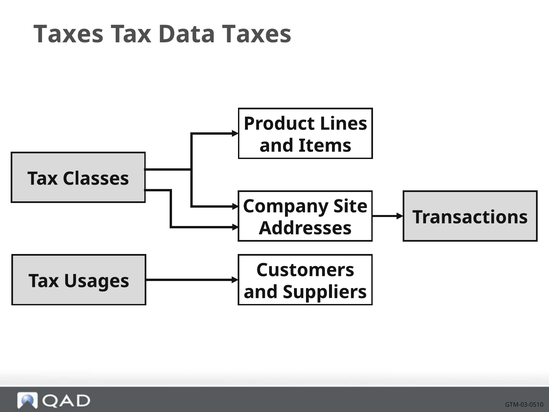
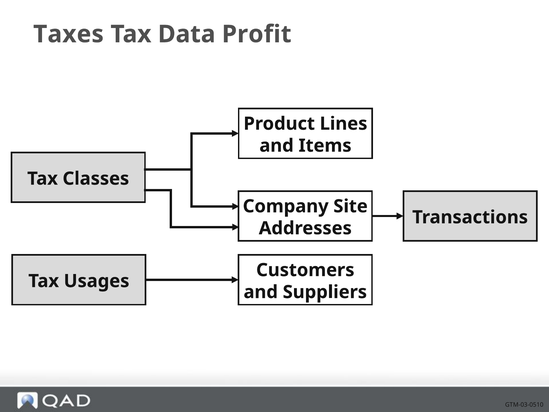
Data Taxes: Taxes -> Profit
